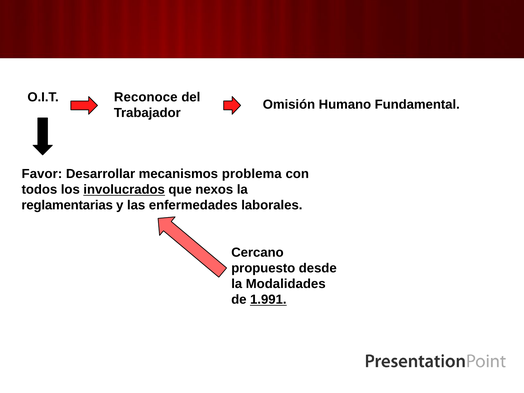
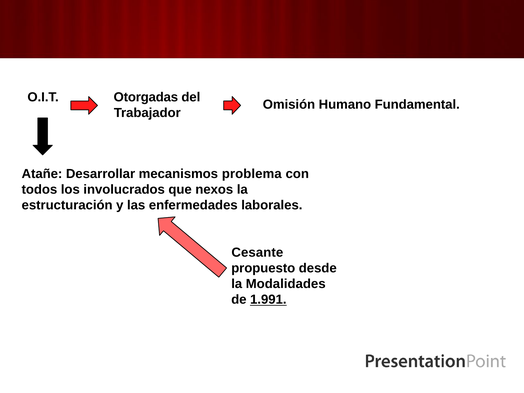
Reconoce: Reconoce -> Otorgadas
Favor: Favor -> Atañe
involucrados underline: present -> none
reglamentarias: reglamentarias -> estructuración
Cercano: Cercano -> Cesante
